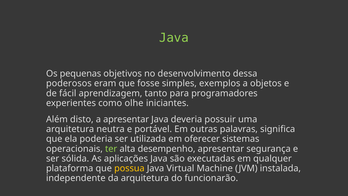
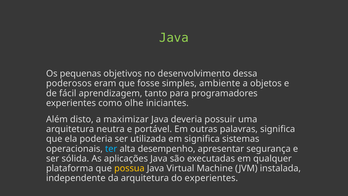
exemplos: exemplos -> ambiente
a apresentar: apresentar -> maximizar
em oferecer: oferecer -> significa
ter colour: light green -> light blue
do funcionarão: funcionarão -> experientes
